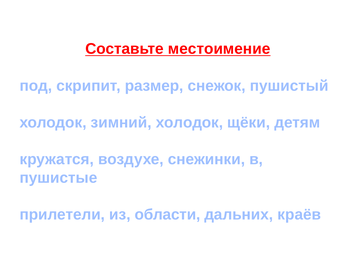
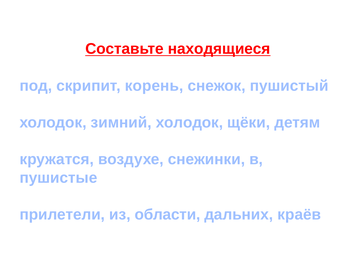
местоимение: местоимение -> находящиеся
размер: размер -> корень
